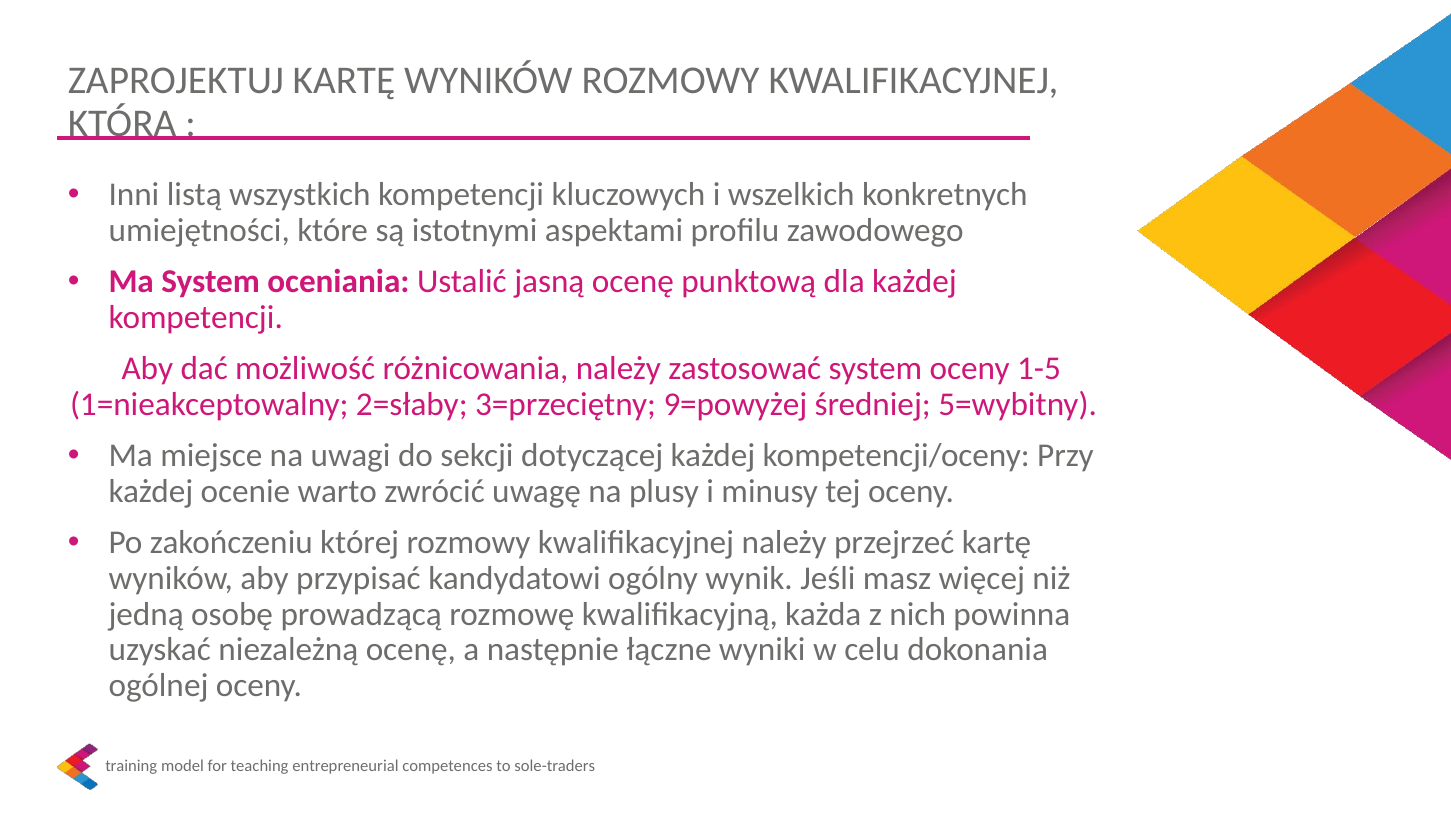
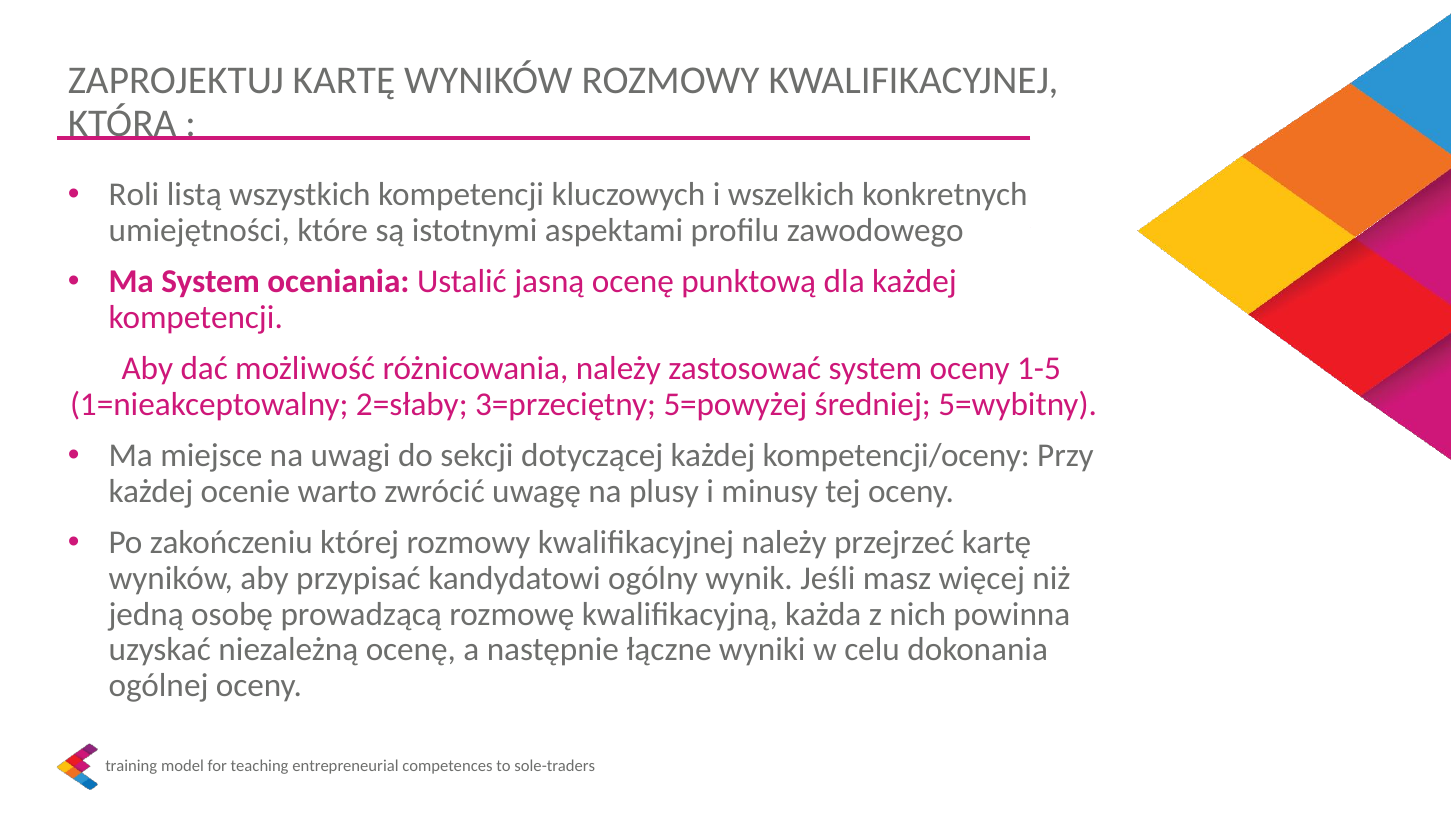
Inni: Inni -> Roli
9=powyżej: 9=powyżej -> 5=powyżej
